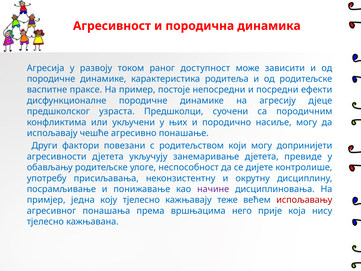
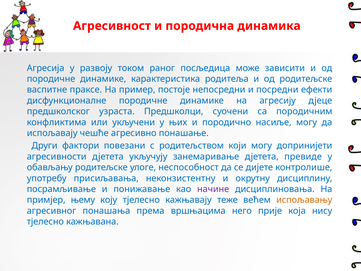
доступност: доступност -> посљедица
једна: једна -> њему
испољавању colour: red -> orange
